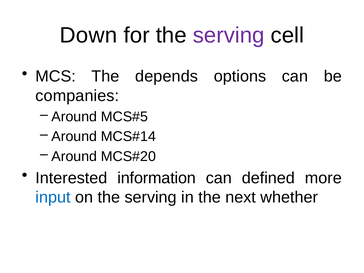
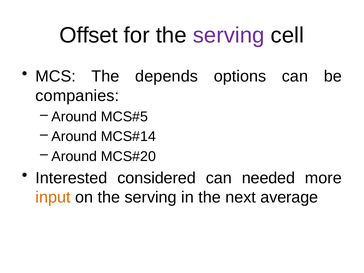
Down: Down -> Offset
information: information -> considered
defined: defined -> needed
input colour: blue -> orange
whether: whether -> average
